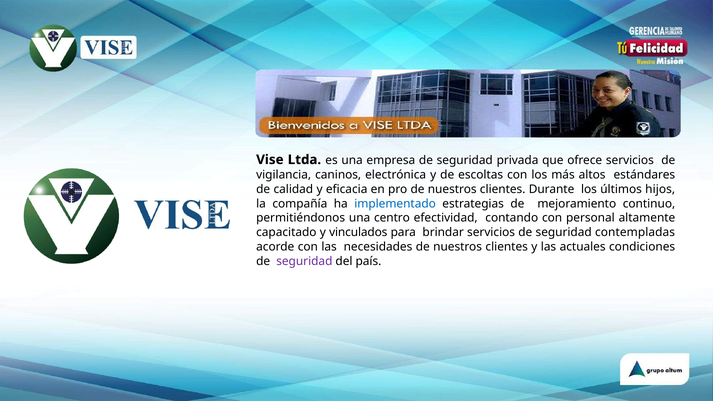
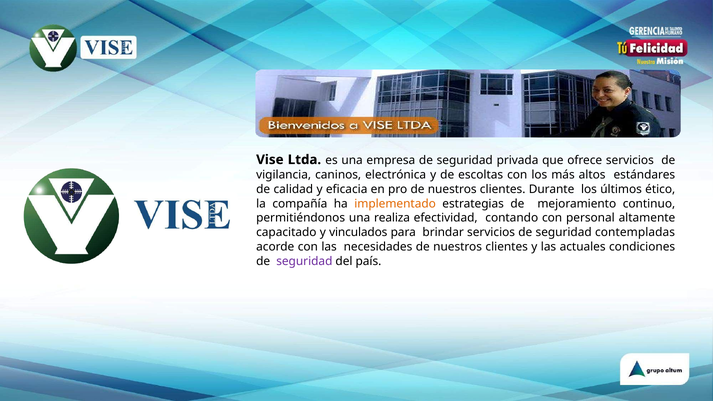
hijos: hijos -> ético
implementado colour: blue -> orange
centro: centro -> realiza
